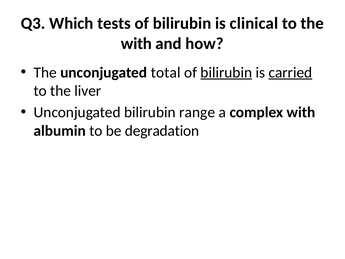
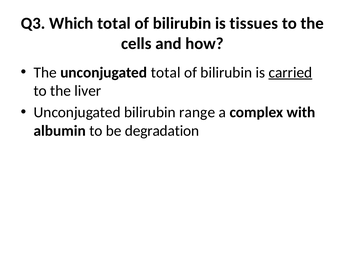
Which tests: tests -> total
clinical: clinical -> tissues
with at (136, 43): with -> cells
bilirubin at (226, 72) underline: present -> none
